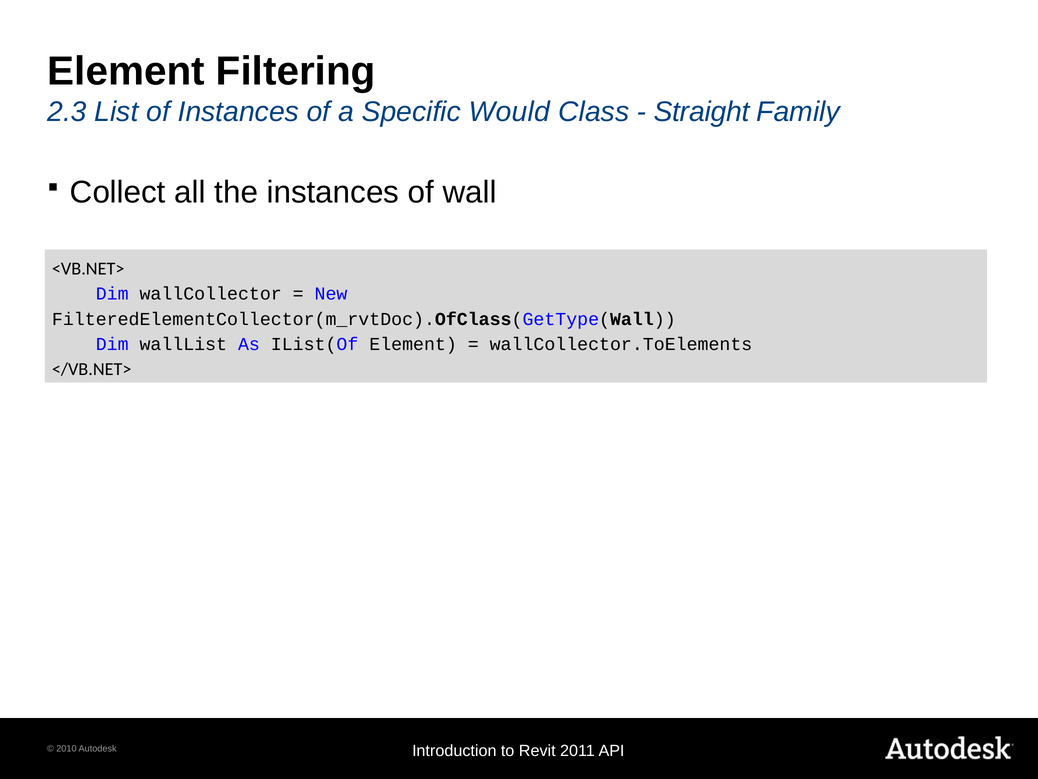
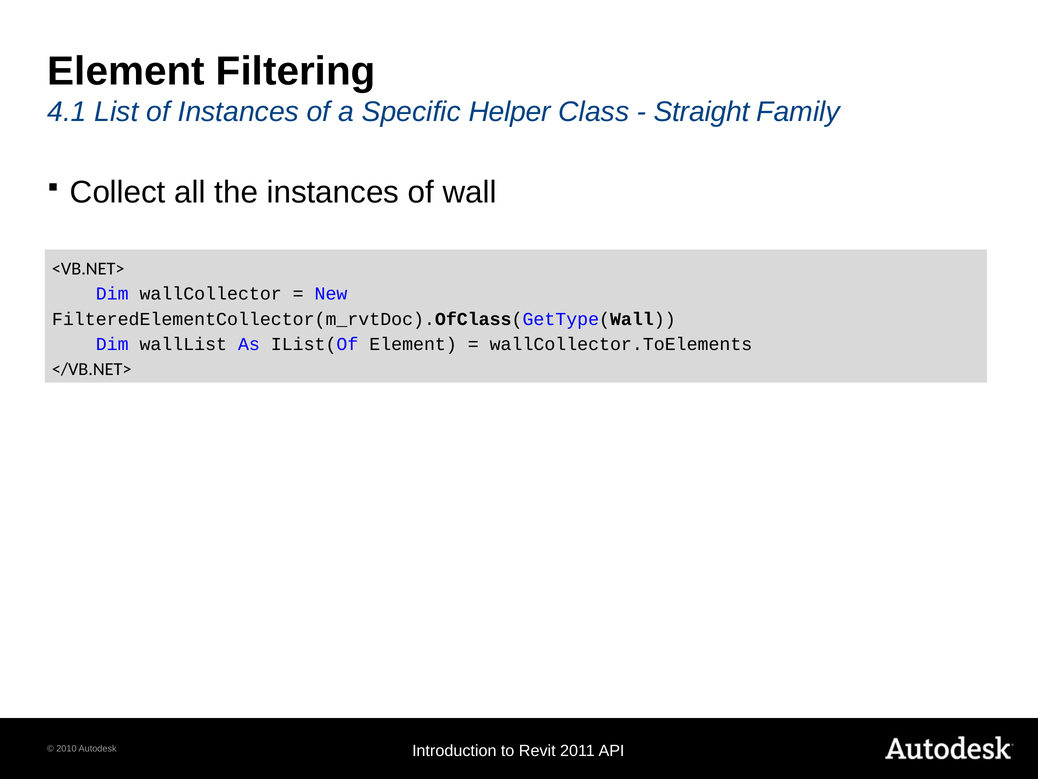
2.3: 2.3 -> 4.1
Would: Would -> Helper
